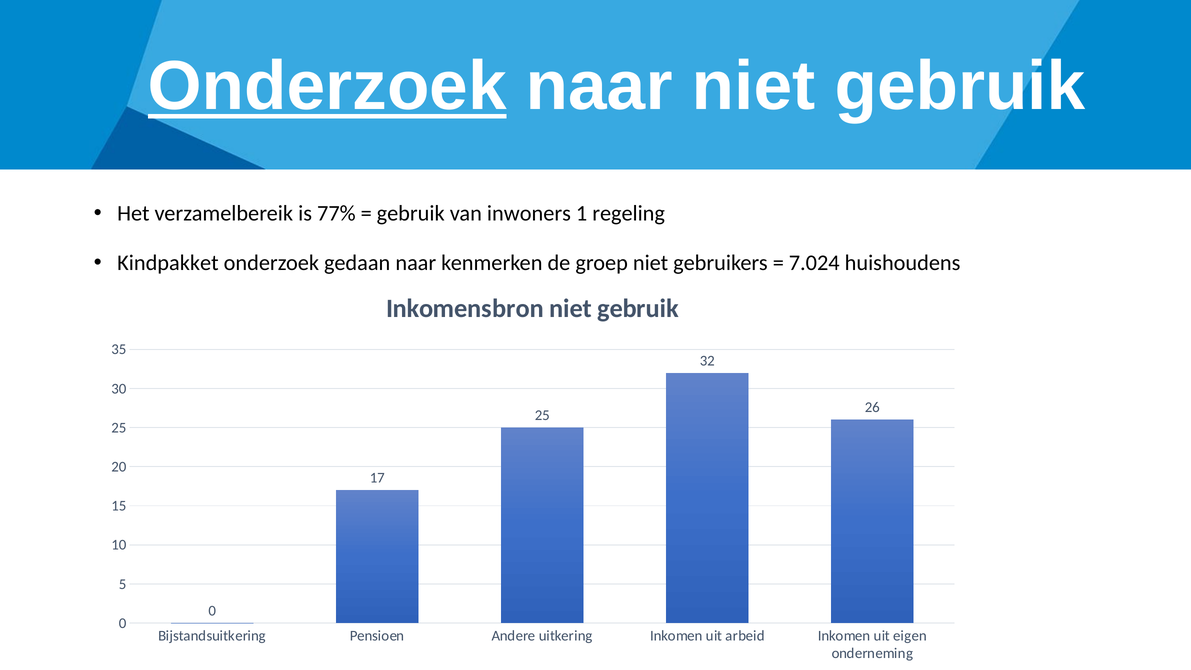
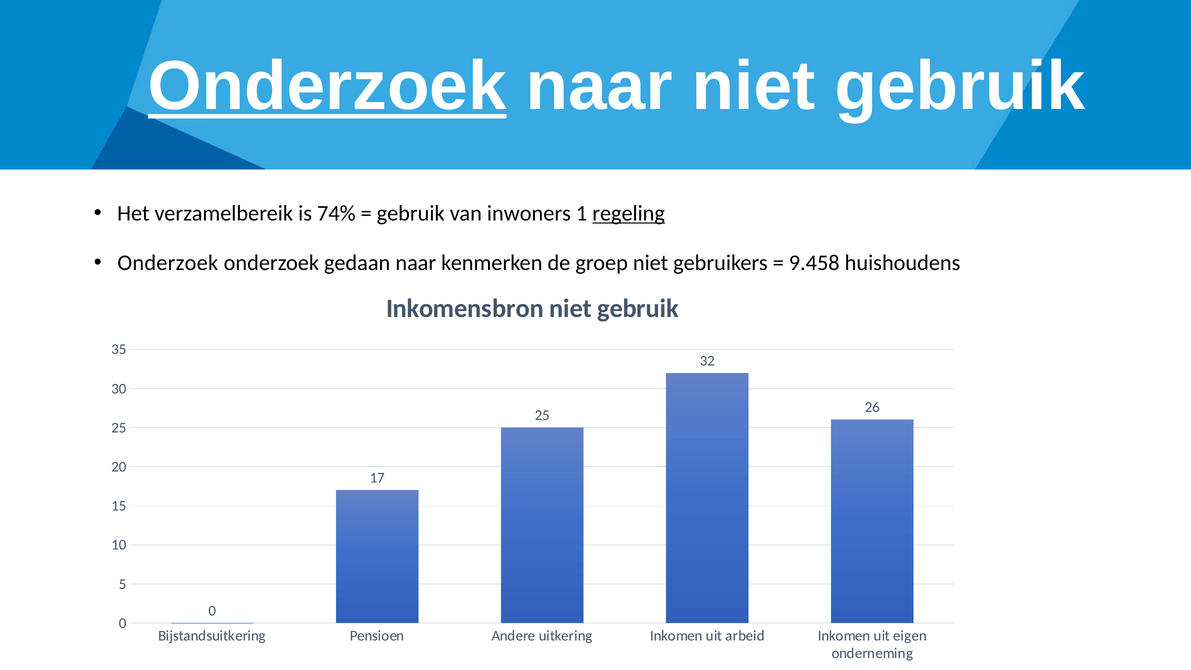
77%: 77% -> 74%
regeling underline: none -> present
Kindpakket at (168, 263): Kindpakket -> Onderzoek
7.024: 7.024 -> 9.458
